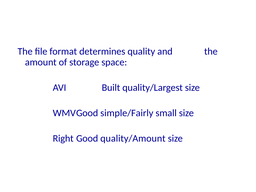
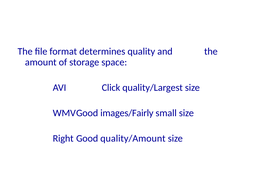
Built: Built -> Click
simple/Fairly: simple/Fairly -> images/Fairly
